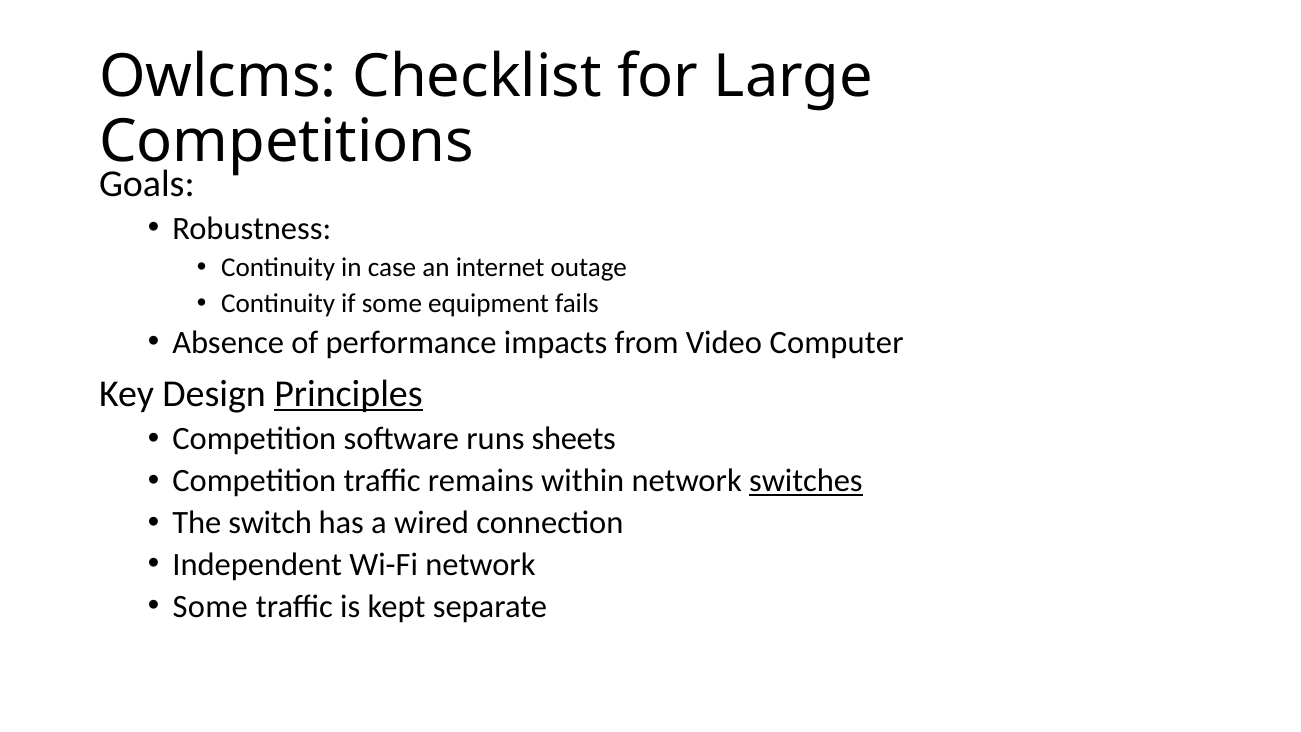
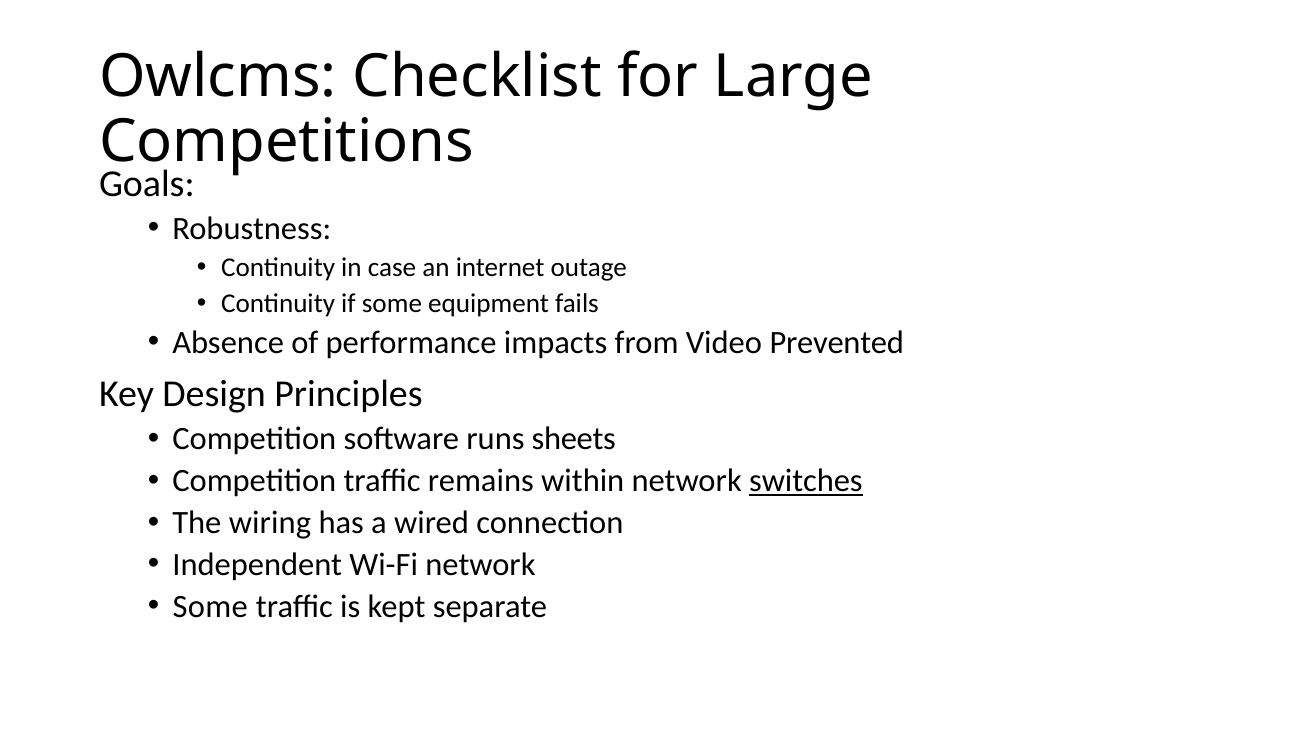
Computer: Computer -> Prevented
Principles underline: present -> none
switch: switch -> wiring
